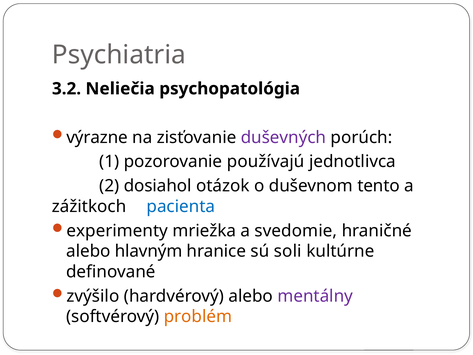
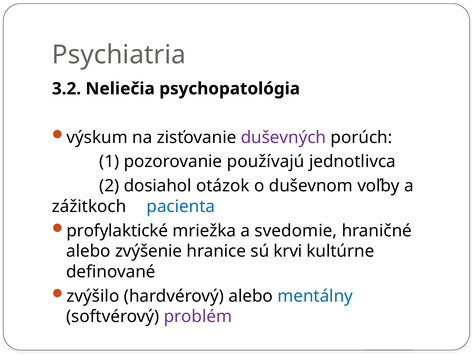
výrazne: výrazne -> výskum
tento: tento -> voľby
experimenty: experimenty -> profylaktické
hlavným: hlavným -> zvýšenie
soli: soli -> krvi
mentálny colour: purple -> blue
problém colour: orange -> purple
